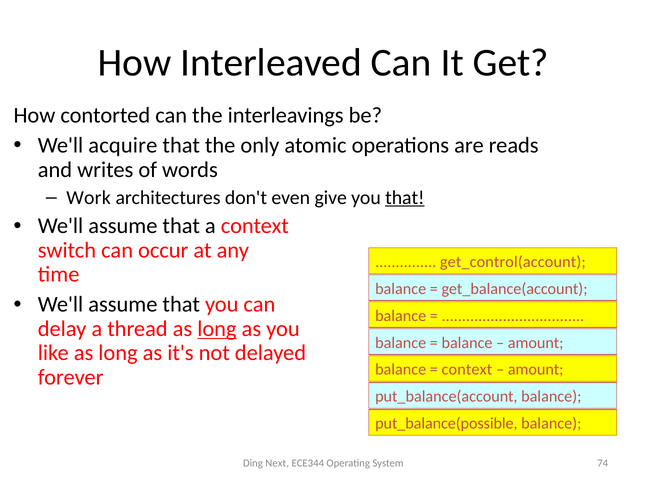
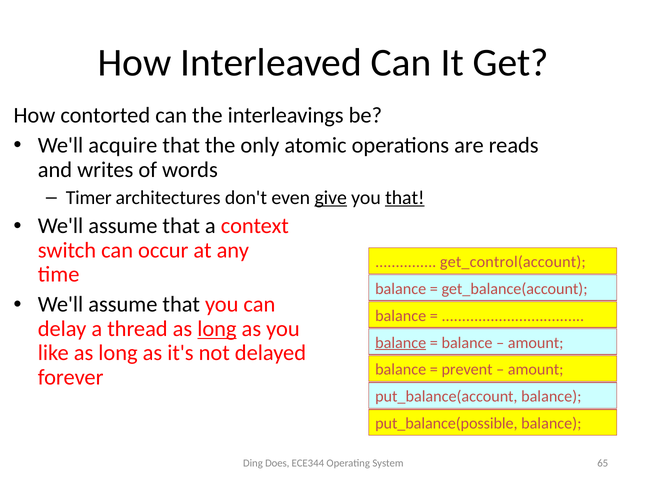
Work: Work -> Timer
give underline: none -> present
balance at (401, 343) underline: none -> present
context at (467, 370): context -> prevent
Next: Next -> Does
74: 74 -> 65
